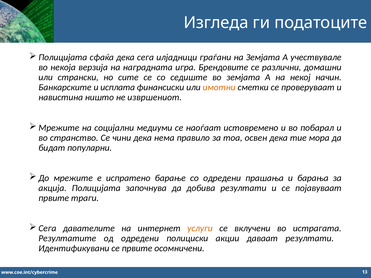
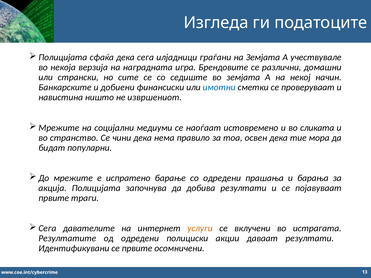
исплата: исплата -> добиени
имотни colour: orange -> blue
побарал: побарал -> сликата
